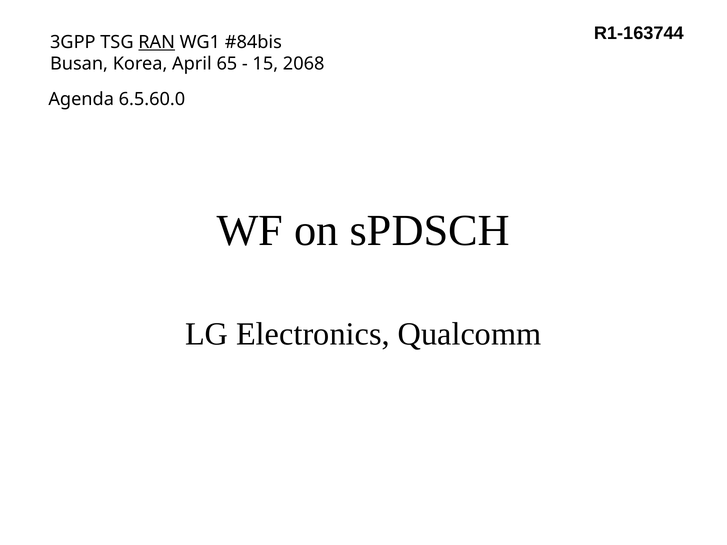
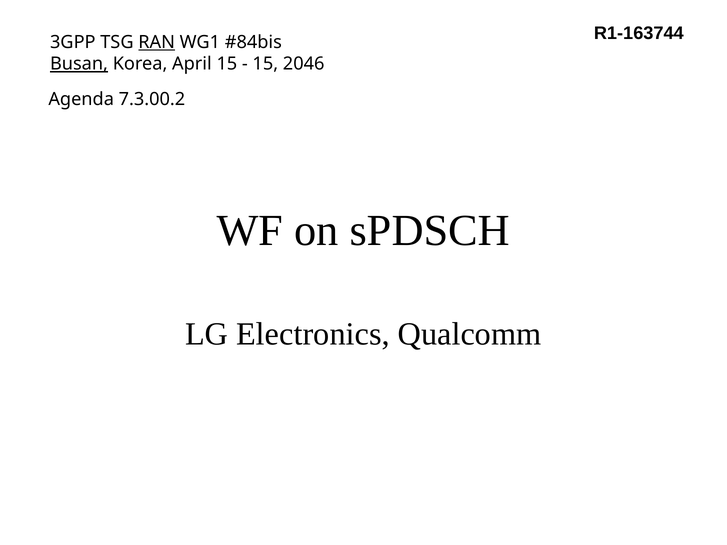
Busan underline: none -> present
April 65: 65 -> 15
2068: 2068 -> 2046
6.5.60.0: 6.5.60.0 -> 7.3.00.2
